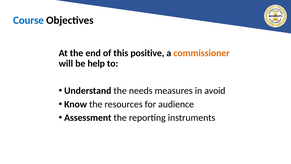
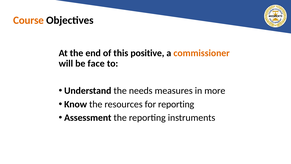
Course colour: blue -> orange
help: help -> face
avoid: avoid -> more
for audience: audience -> reporting
